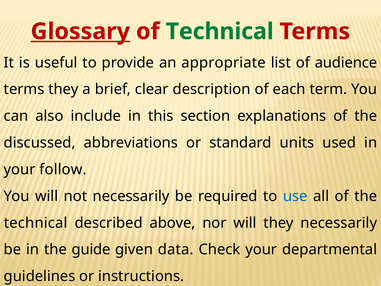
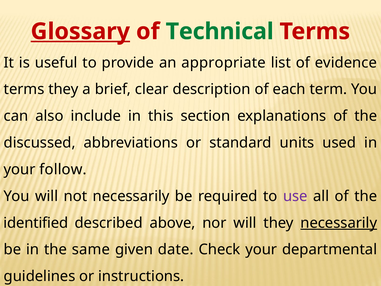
audience: audience -> evidence
use colour: blue -> purple
technical at (36, 223): technical -> identified
necessarily at (339, 223) underline: none -> present
guide: guide -> same
data: data -> date
